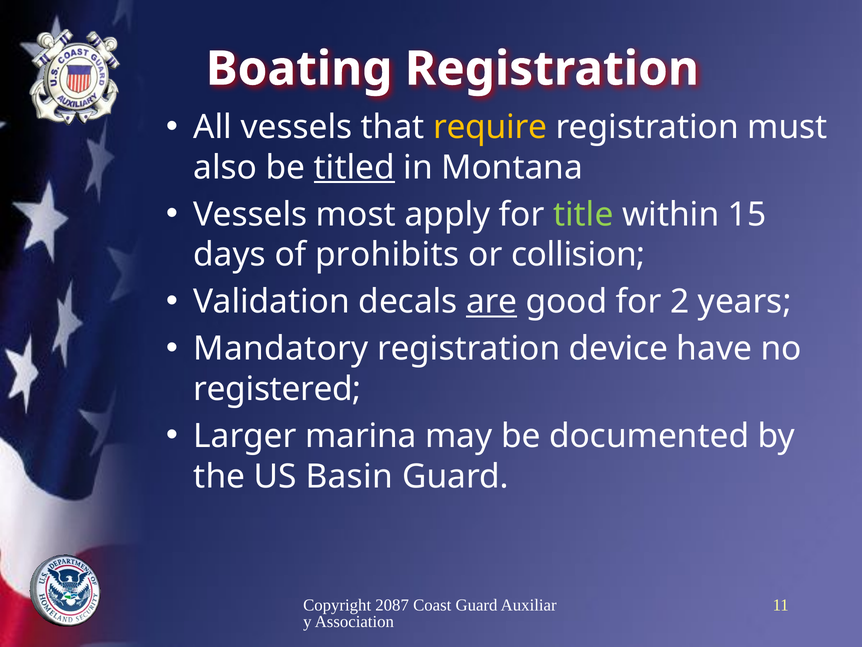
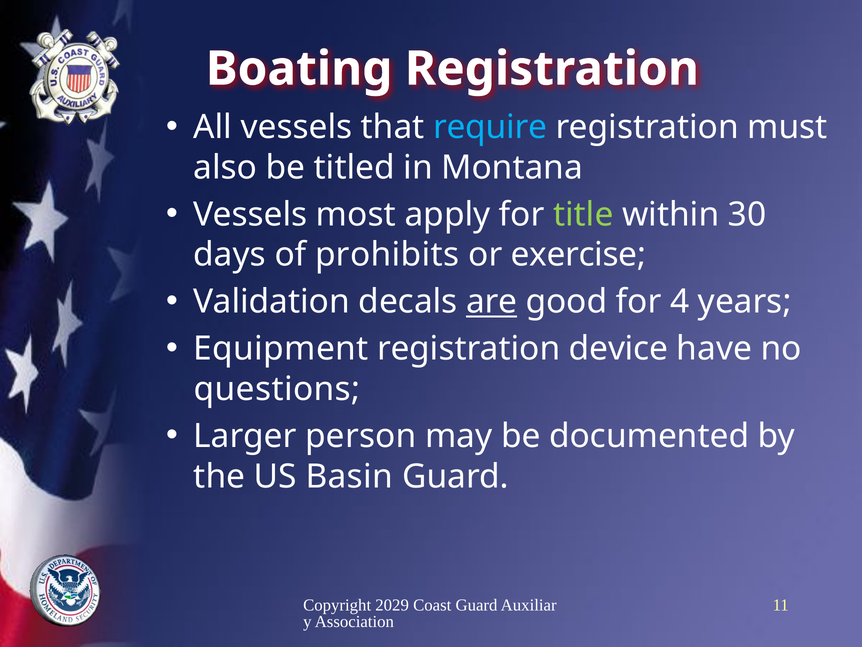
require colour: yellow -> light blue
titled underline: present -> none
15: 15 -> 30
collision: collision -> exercise
2: 2 -> 4
Mandatory: Mandatory -> Equipment
registered: registered -> questions
marina: marina -> person
2087: 2087 -> 2029
